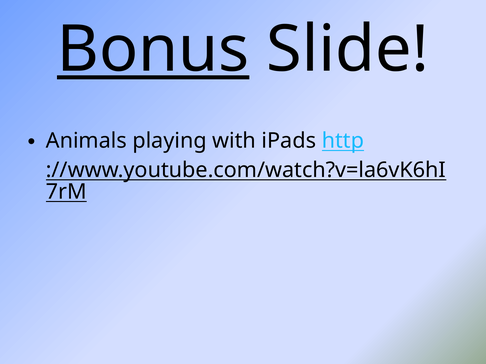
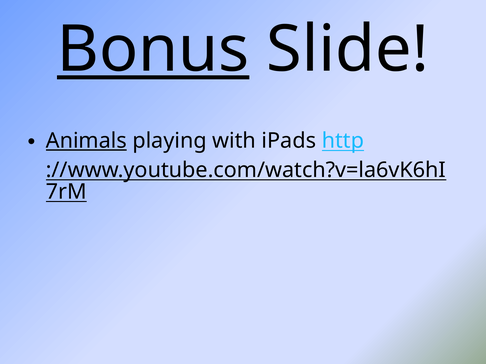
Animals underline: none -> present
